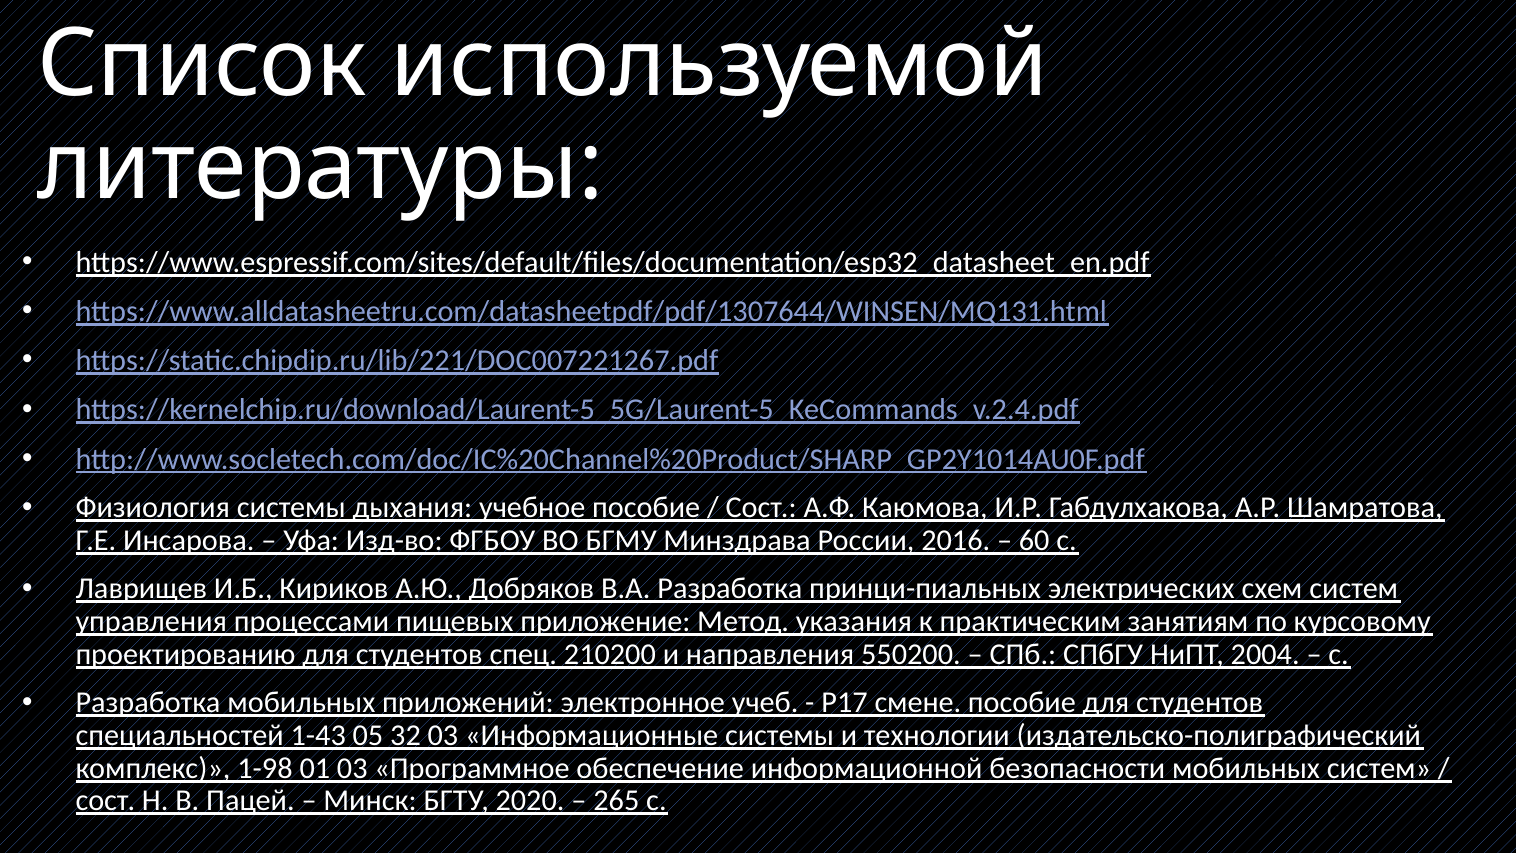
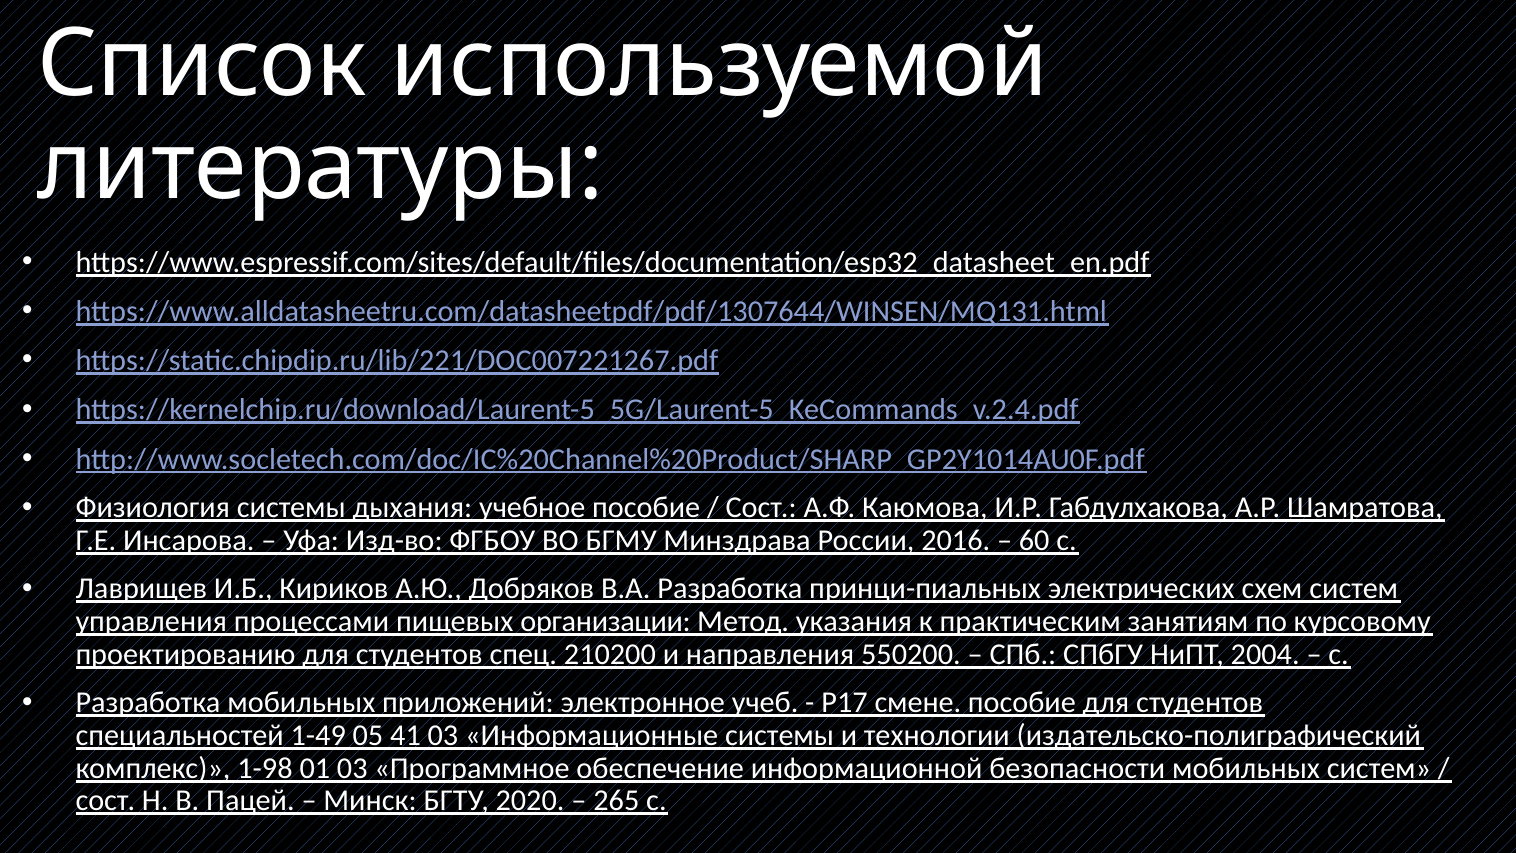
приложение: приложение -> организации
1-43: 1-43 -> 1-49
32: 32 -> 41
